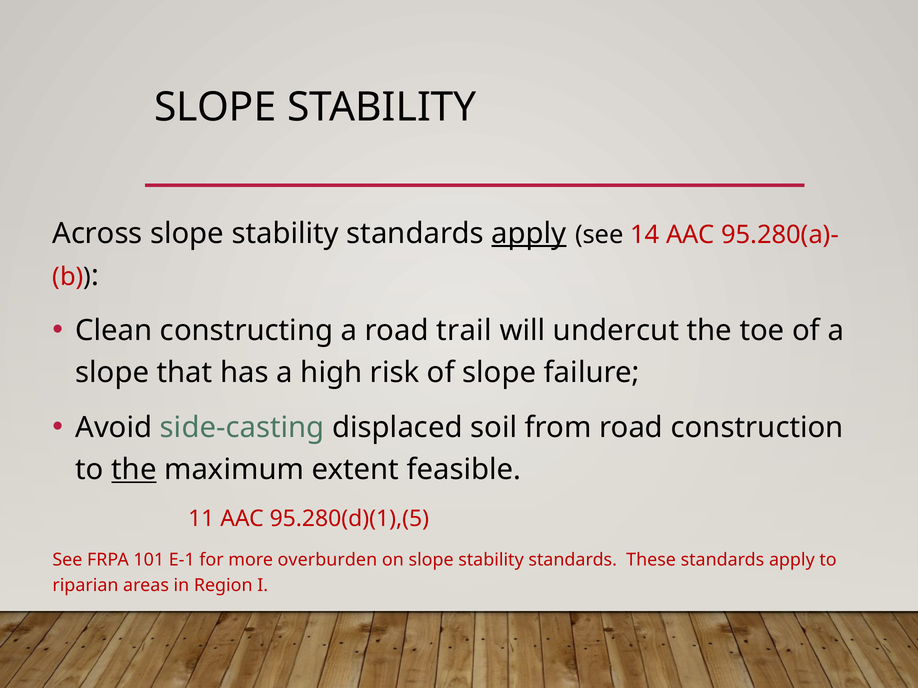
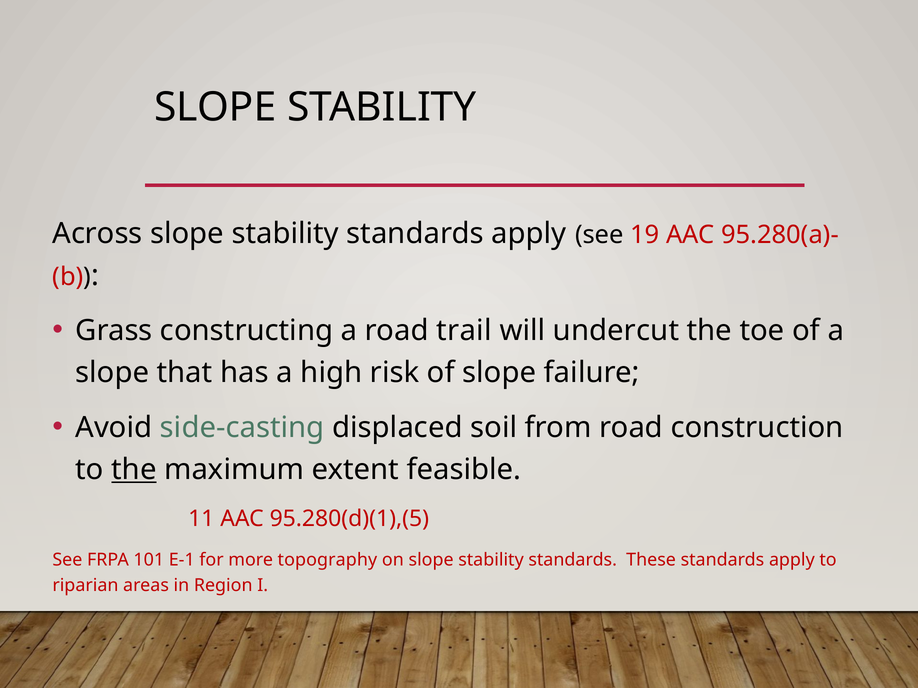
apply at (529, 234) underline: present -> none
14: 14 -> 19
Clean: Clean -> Grass
overburden: overburden -> topography
